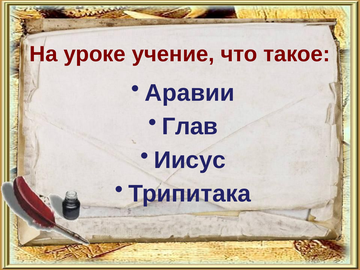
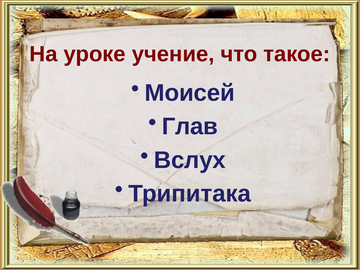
Аравии: Аравии -> Моисей
Иисус: Иисус -> Вслух
